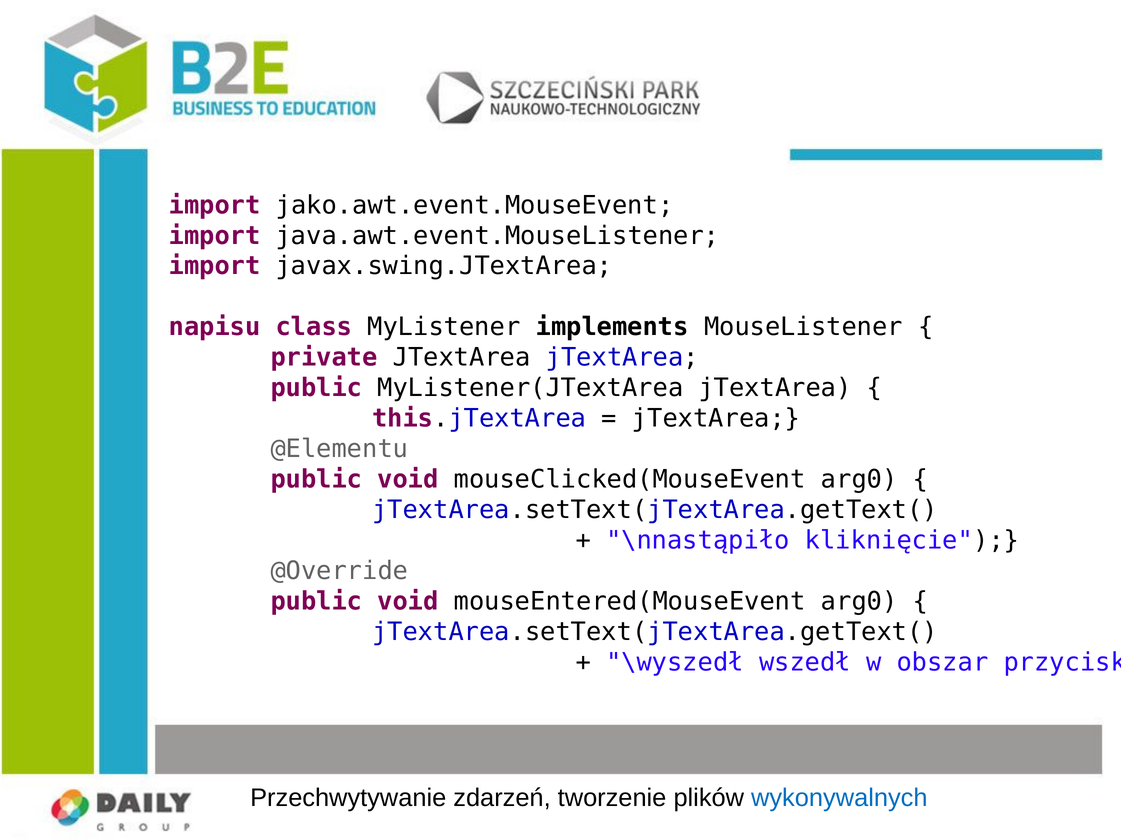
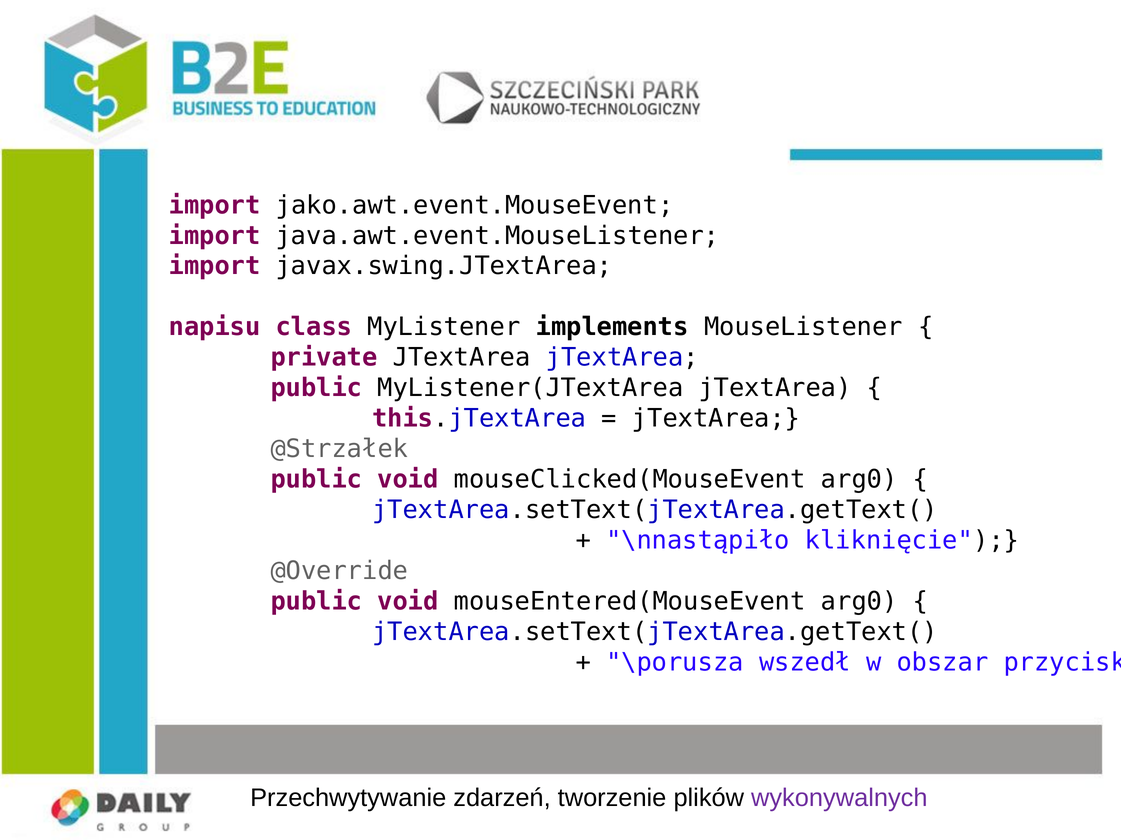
@Elementu: @Elementu -> @Strzałek
\wyszedł: \wyszedł -> \porusza
wykonywalnych colour: blue -> purple
